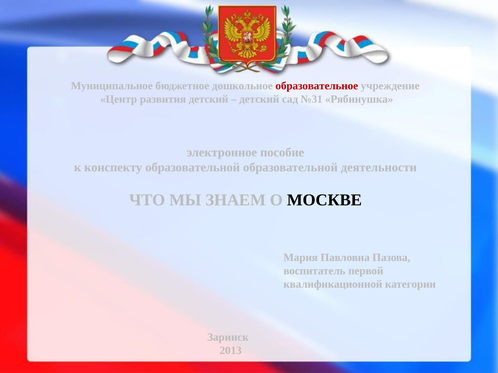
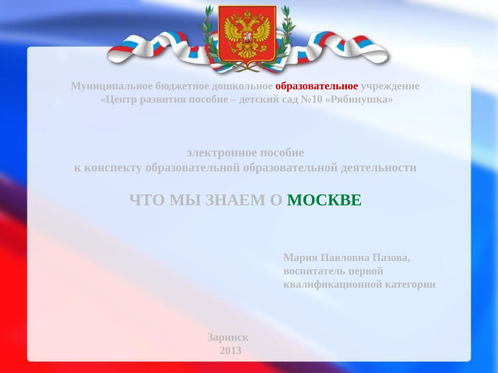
развития детский: детский -> пособие
№31: №31 -> №10
МОСКВЕ colour: black -> green
